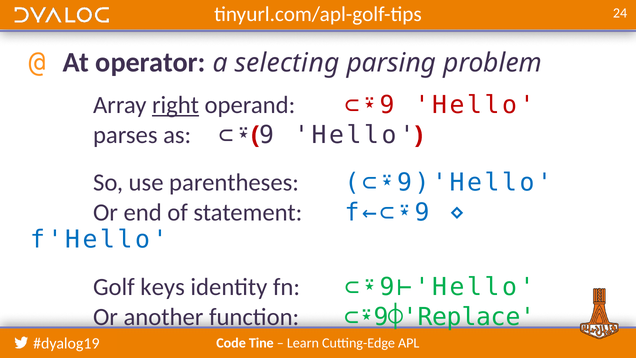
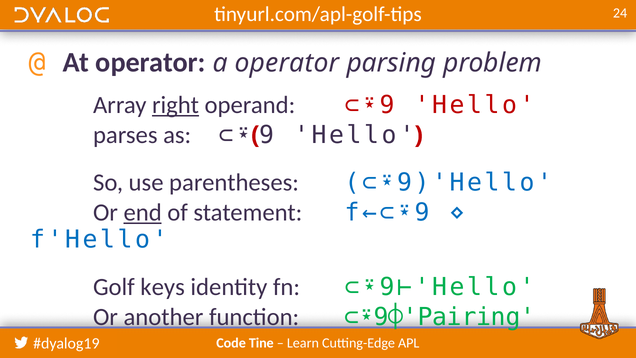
a selecting: selecting -> operator
end underline: none -> present
⊂⍣9⌽'Replace: ⊂⍣9⌽'Replace -> ⊂⍣9⌽'Pairing
